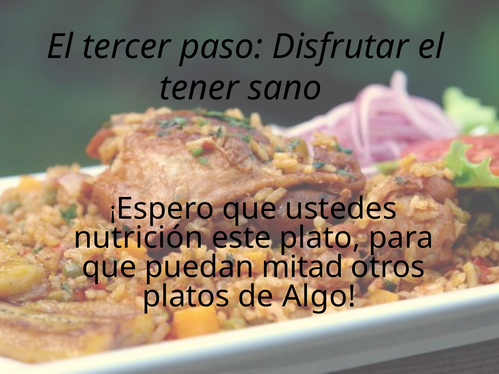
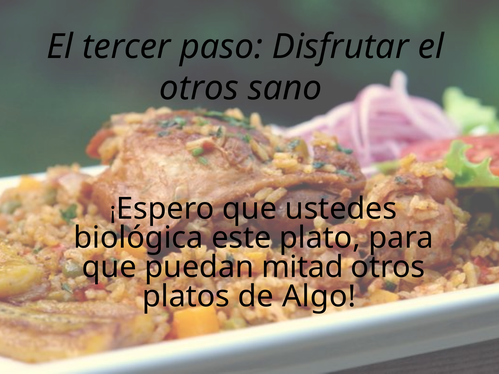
tener at (199, 88): tener -> otros
nutrición: nutrición -> biológica
